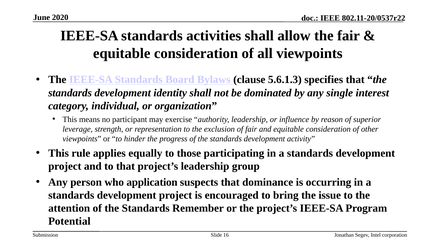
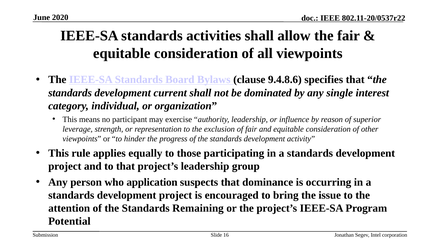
5.6.1.3: 5.6.1.3 -> 9.4.8.6
identity: identity -> current
Remember: Remember -> Remaining
